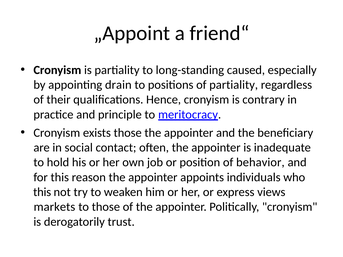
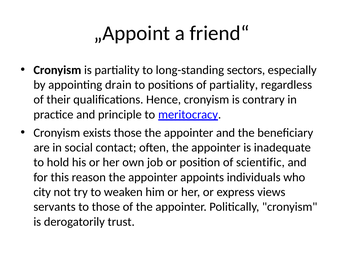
caused: caused -> sectors
behavior: behavior -> scientific
this at (42, 192): this -> city
markets: markets -> servants
